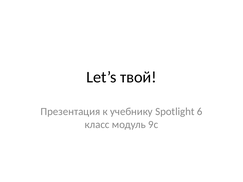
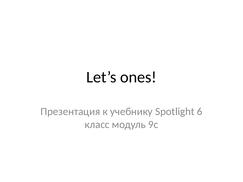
твой: твой -> ones
